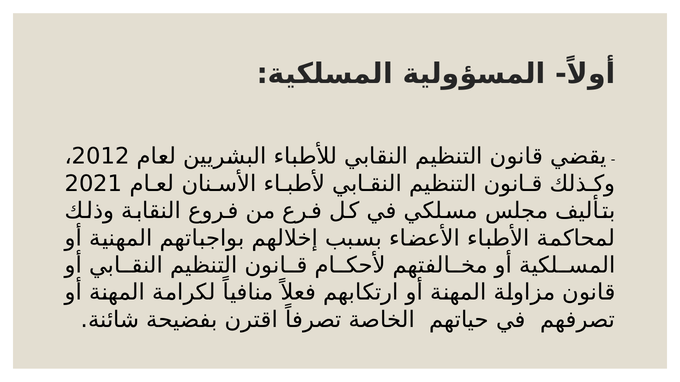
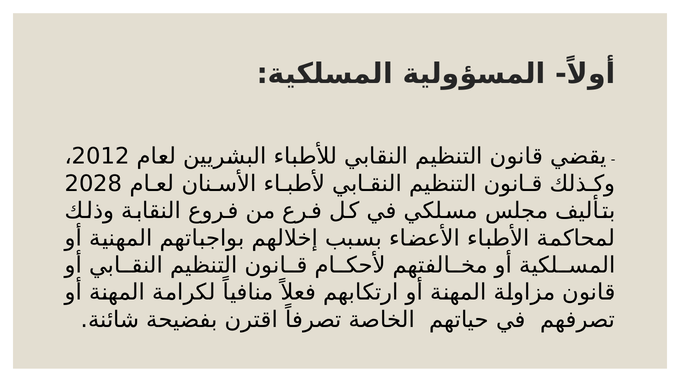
2021: 2021 -> 2028
